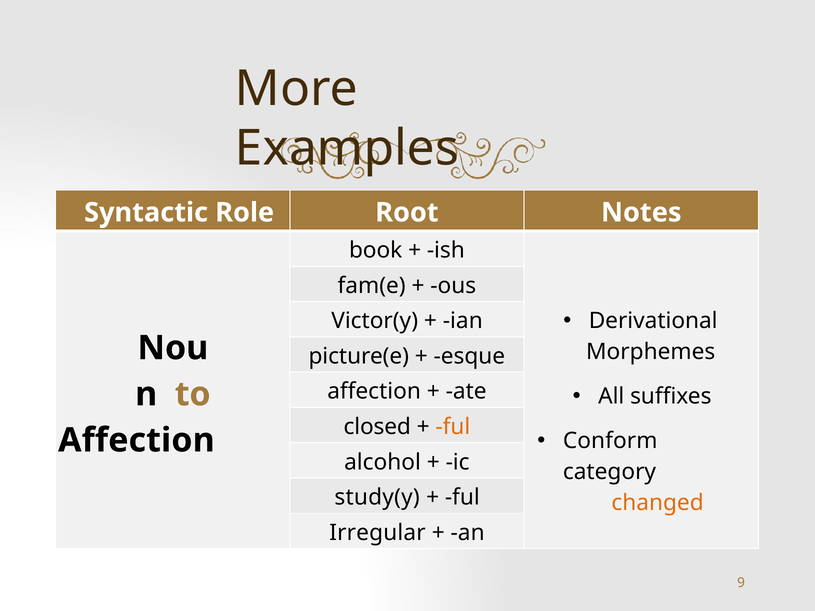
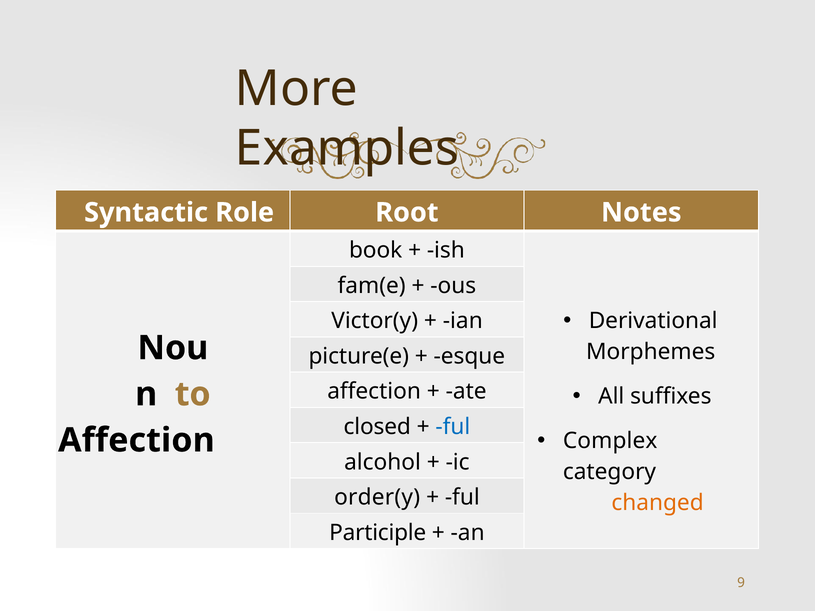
ful at (453, 427) colour: orange -> blue
Conform: Conform -> Complex
study(y: study(y -> order(y
Irregular: Irregular -> Participle
